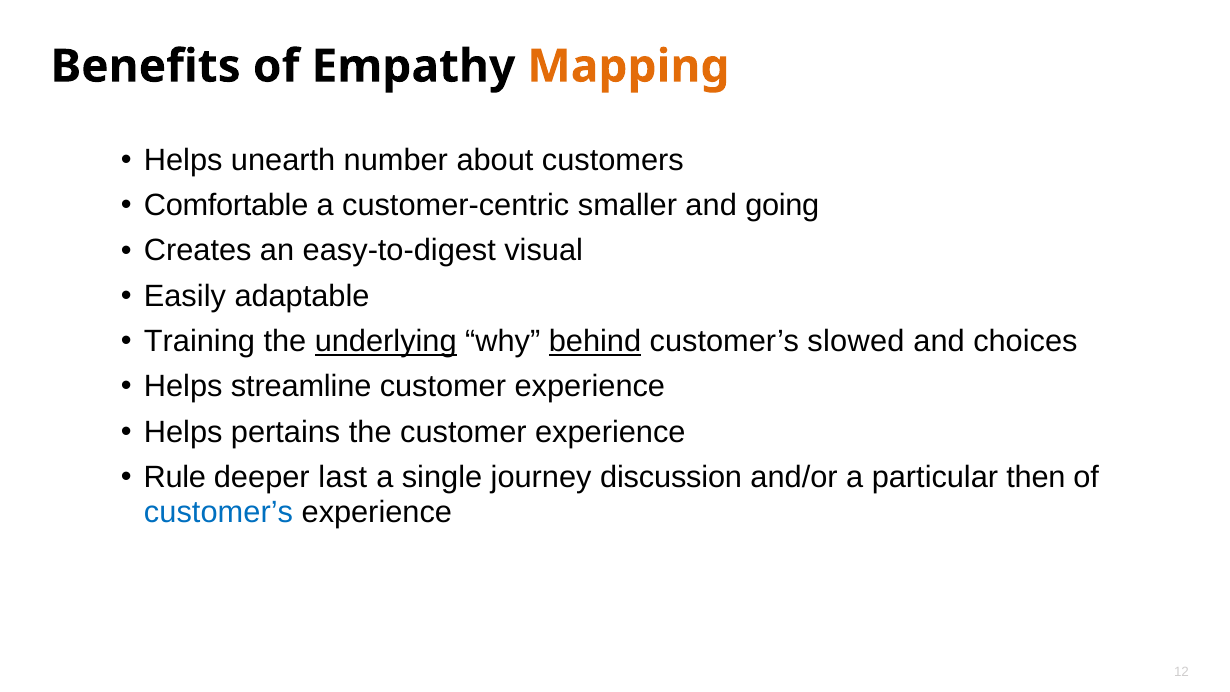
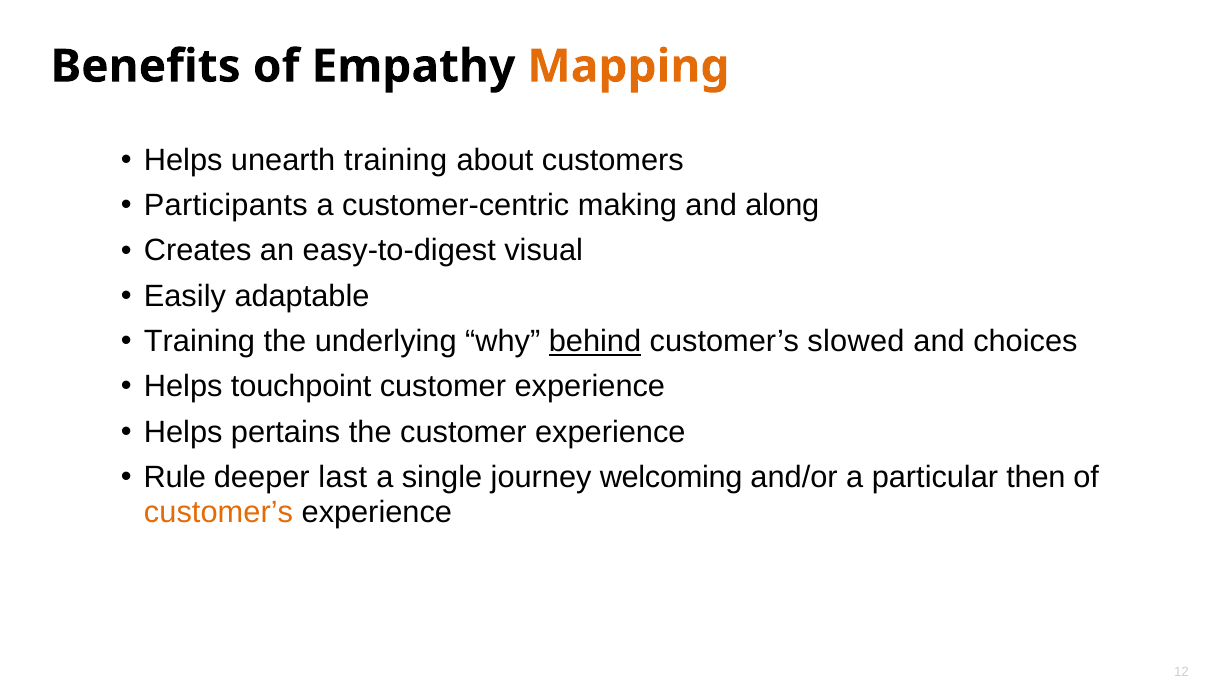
unearth number: number -> training
Comfortable: Comfortable -> Participants
smaller: smaller -> making
going: going -> along
underlying underline: present -> none
streamline: streamline -> touchpoint
discussion: discussion -> welcoming
customer’s at (219, 512) colour: blue -> orange
